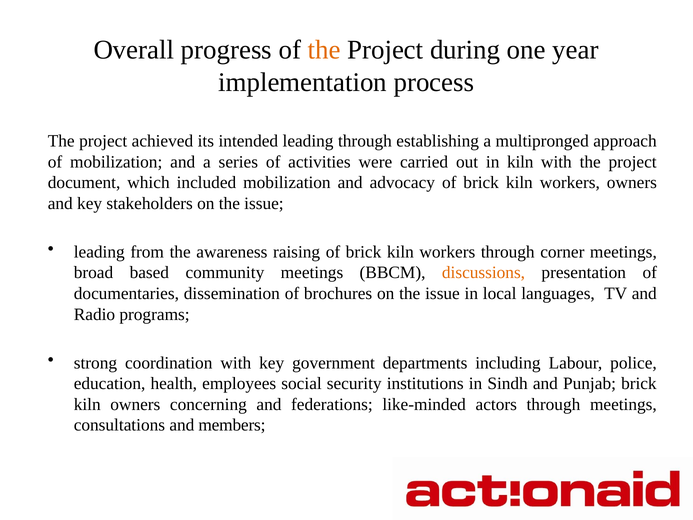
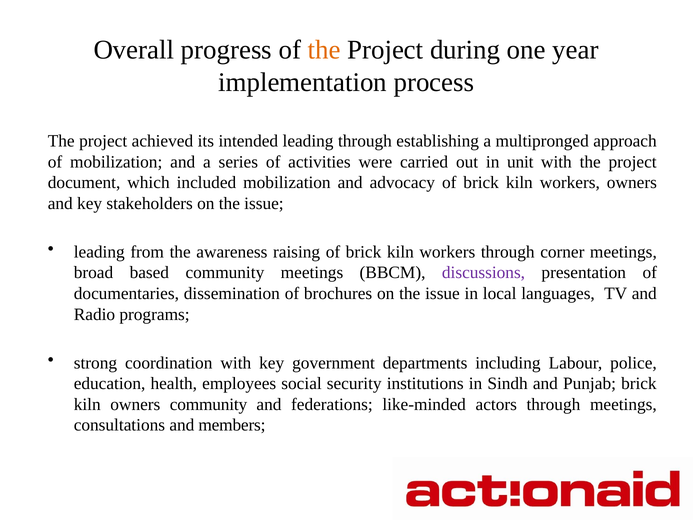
in kiln: kiln -> unit
discussions colour: orange -> purple
owners concerning: concerning -> community
